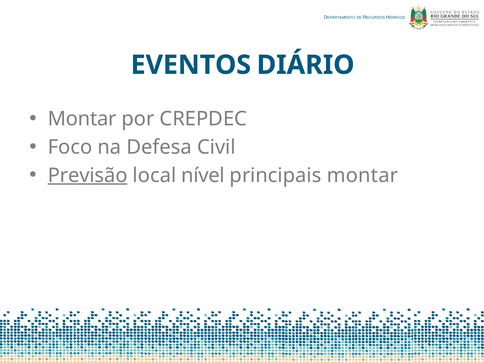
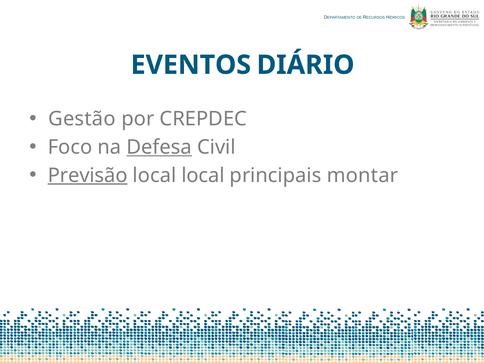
Montar at (82, 119): Montar -> Gestão
Defesa underline: none -> present
local nível: nível -> local
